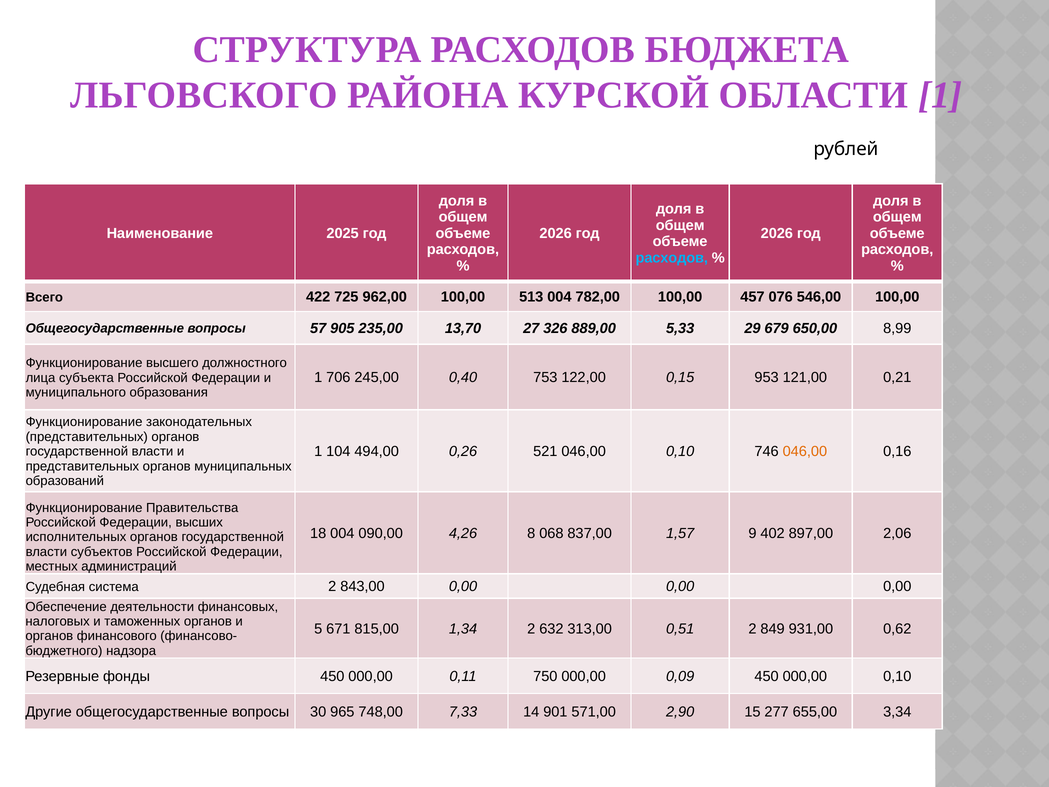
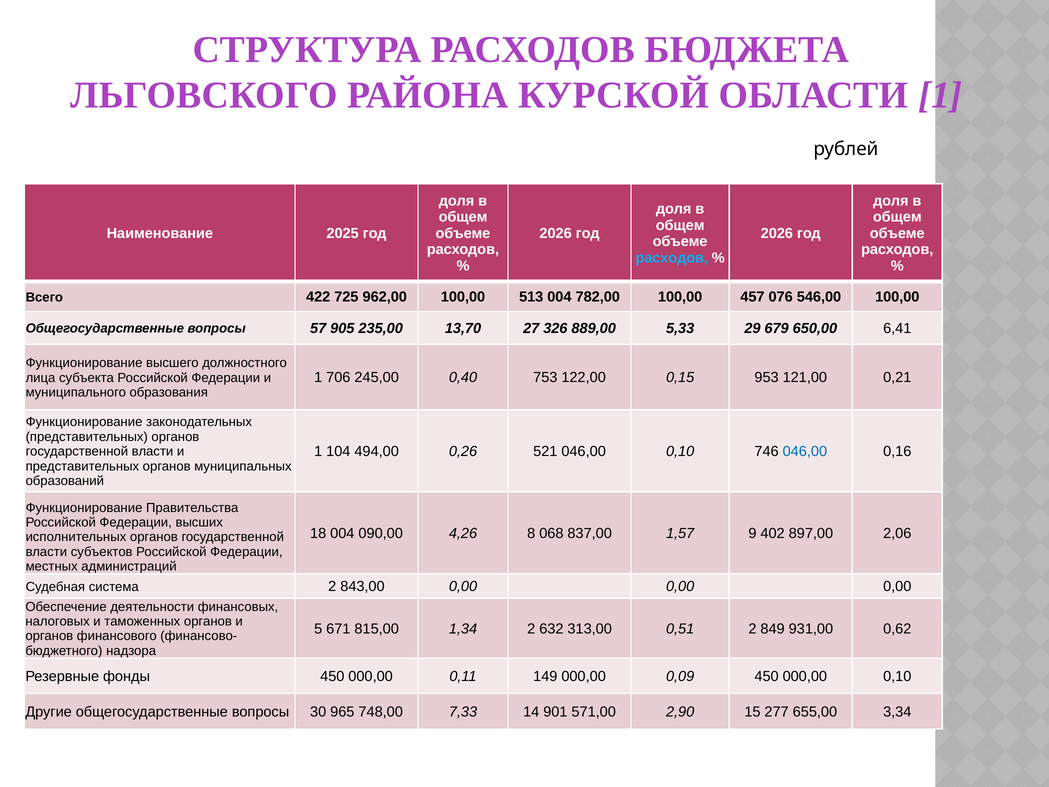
8,99: 8,99 -> 6,41
046,00 at (805, 451) colour: orange -> blue
750: 750 -> 149
